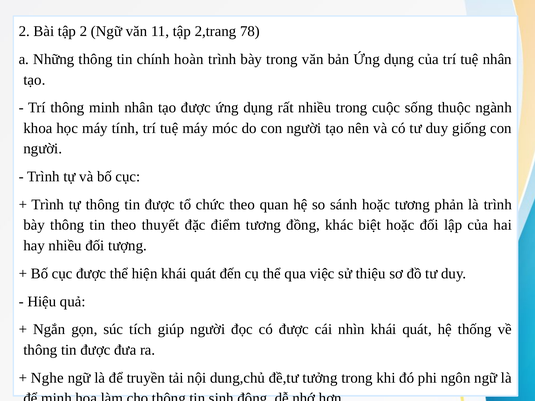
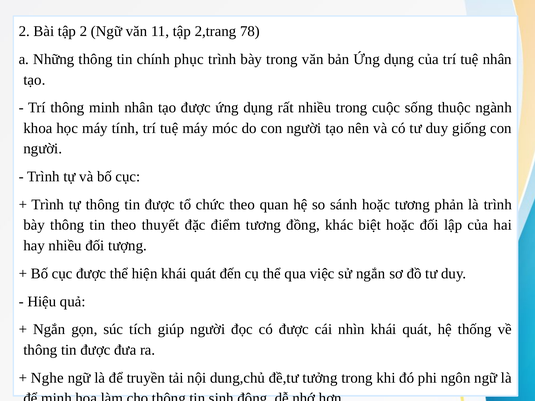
hoàn: hoàn -> phục
sử thiệu: thiệu -> ngắn
